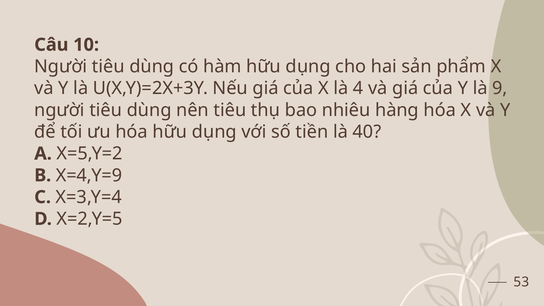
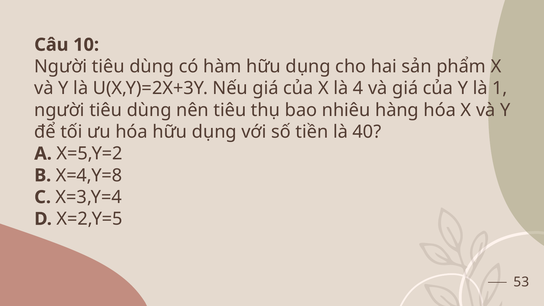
9: 9 -> 1
X=4,Y=9: X=4,Y=9 -> X=4,Y=8
